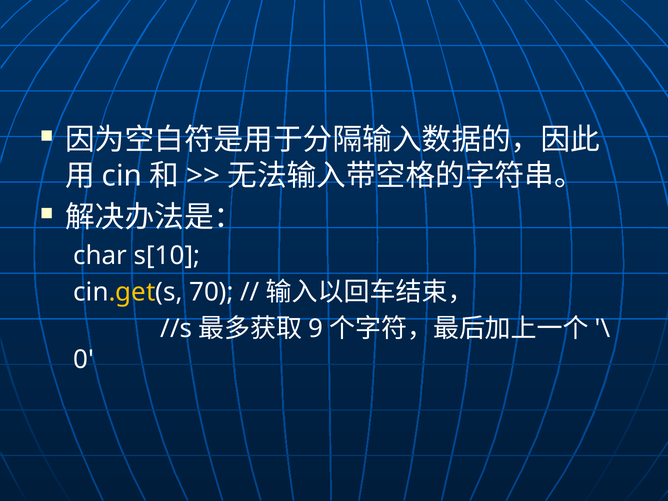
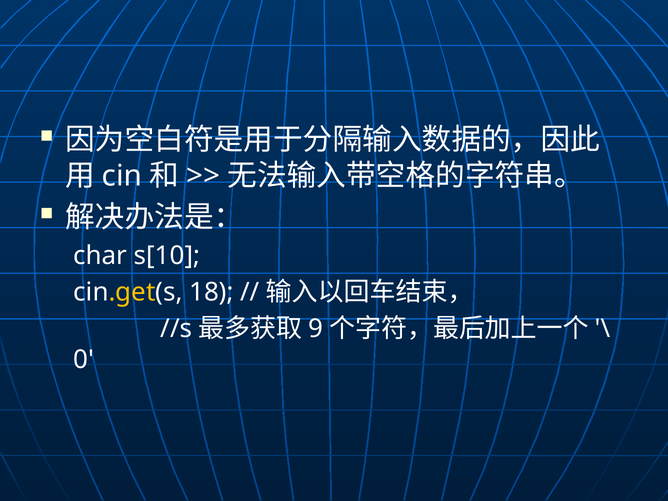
70: 70 -> 18
